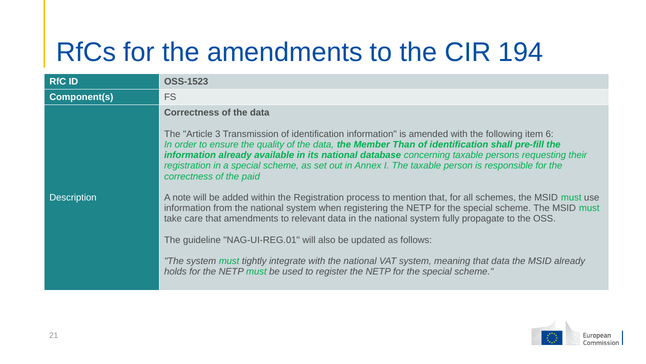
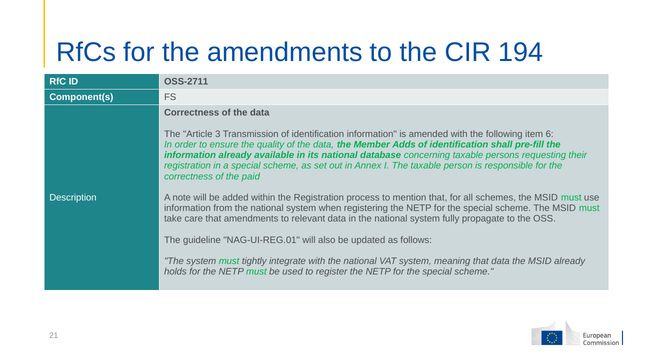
OSS-1523: OSS-1523 -> OSS-2711
Than: Than -> Adds
